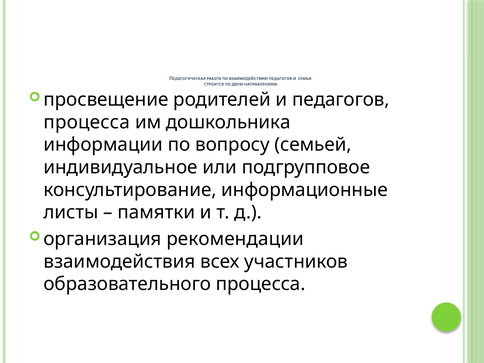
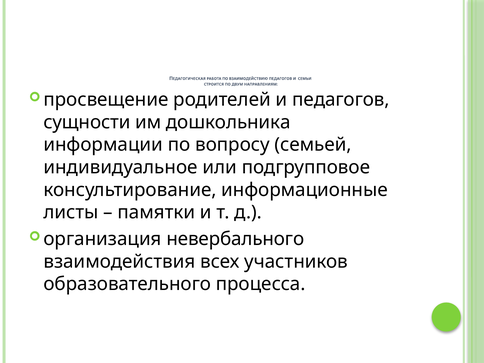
процесса at (87, 122): процесса -> сущности
рекомендации: рекомендации -> невербального
